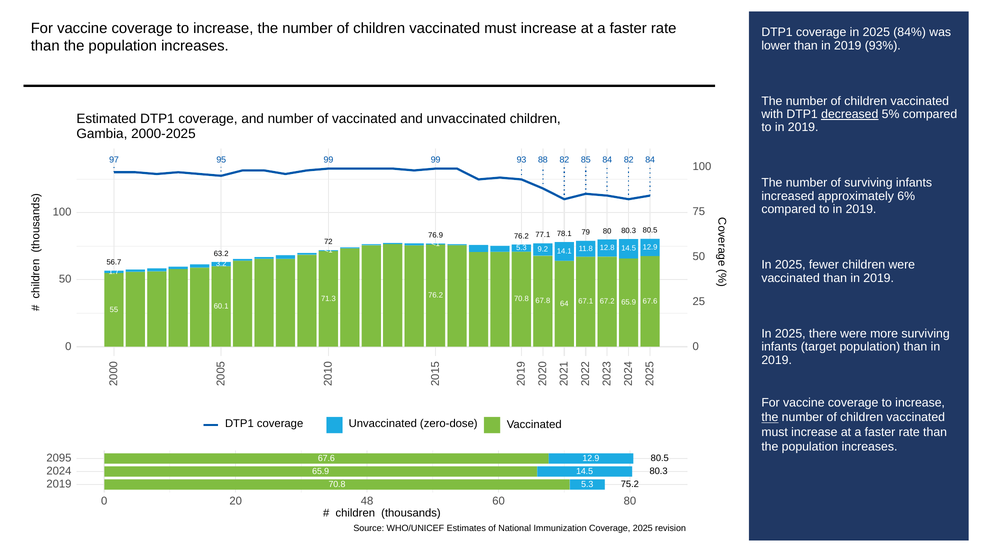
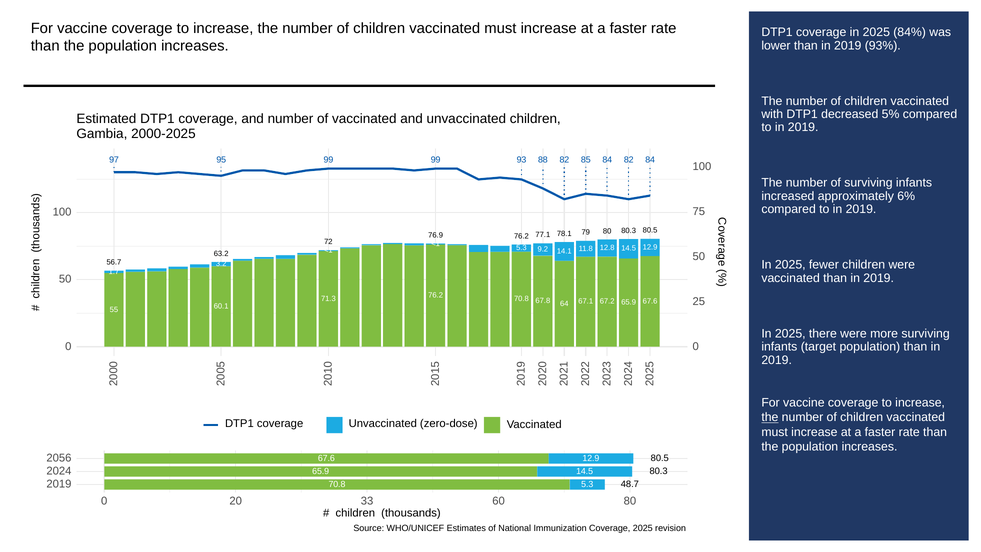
decreased underline: present -> none
2095: 2095 -> 2056
75.2: 75.2 -> 48.7
48: 48 -> 33
